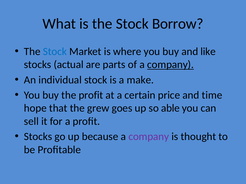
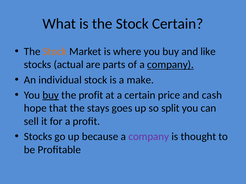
Stock Borrow: Borrow -> Certain
Stock at (55, 52) colour: blue -> orange
buy at (51, 95) underline: none -> present
time: time -> cash
grew: grew -> stays
able: able -> split
